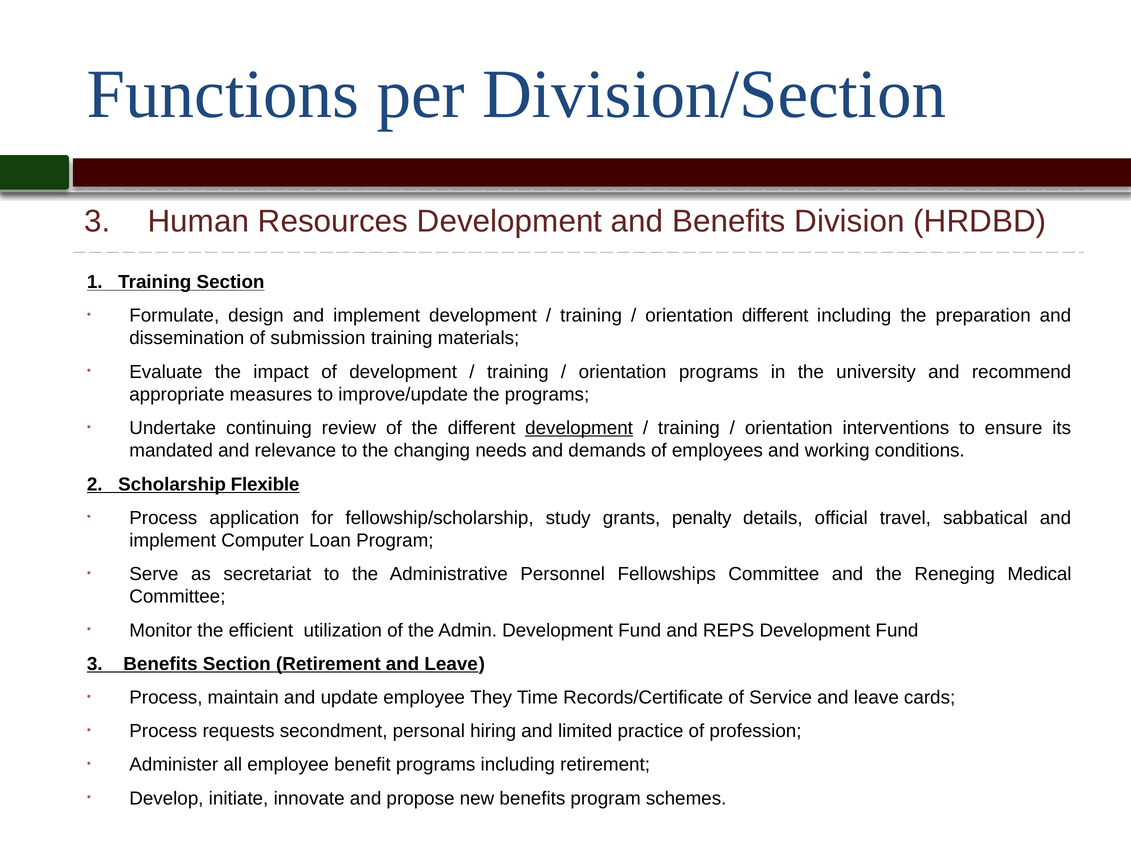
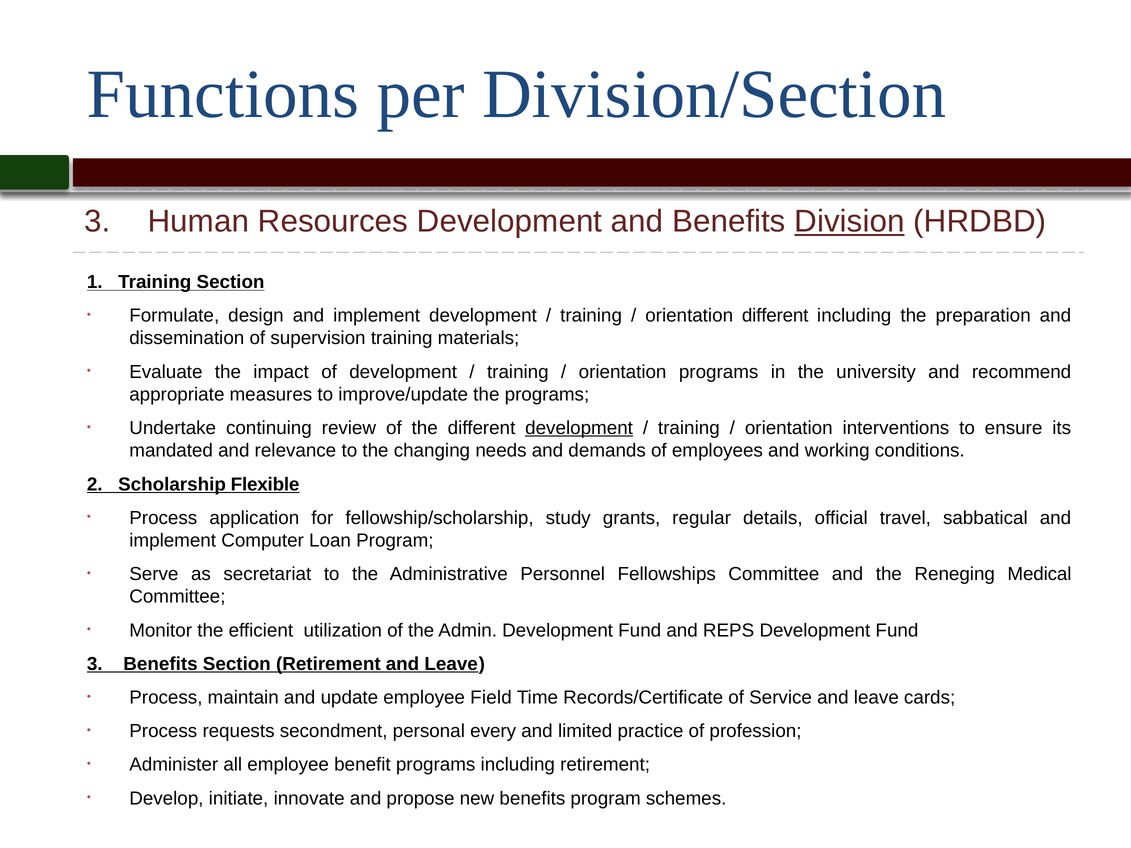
Division underline: none -> present
submission: submission -> supervision
penalty: penalty -> regular
They: They -> Field
hiring: hiring -> every
